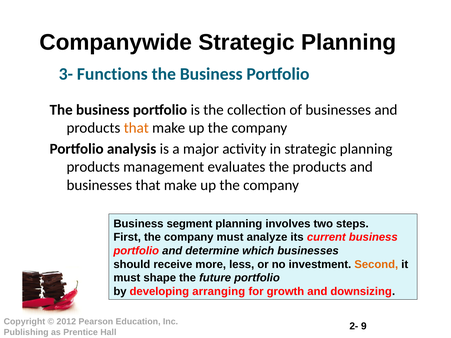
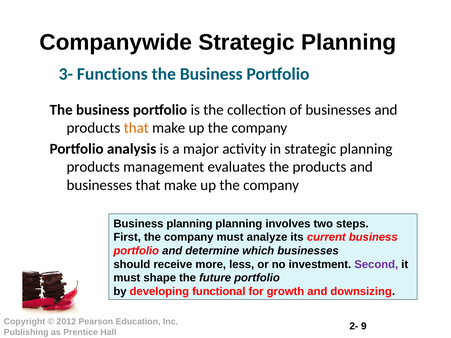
Business segment: segment -> planning
Second colour: orange -> purple
arranging: arranging -> functional
